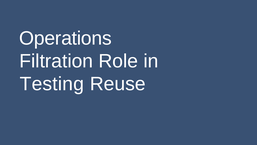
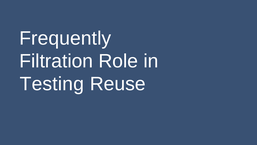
Operations: Operations -> Frequently
